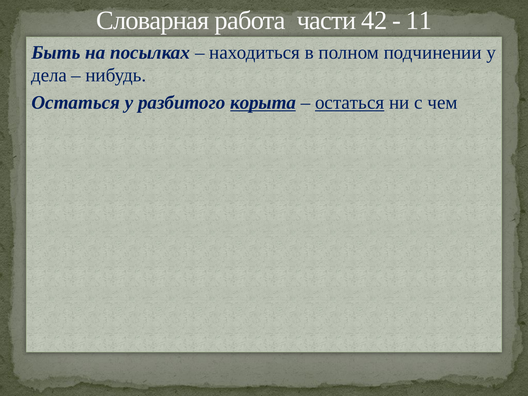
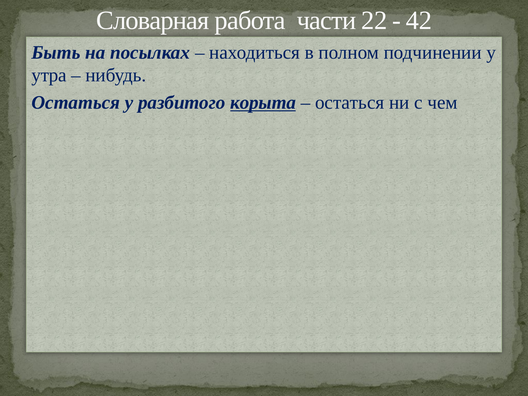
42: 42 -> 22
11: 11 -> 42
дела: дела -> утра
остаться at (350, 103) underline: present -> none
